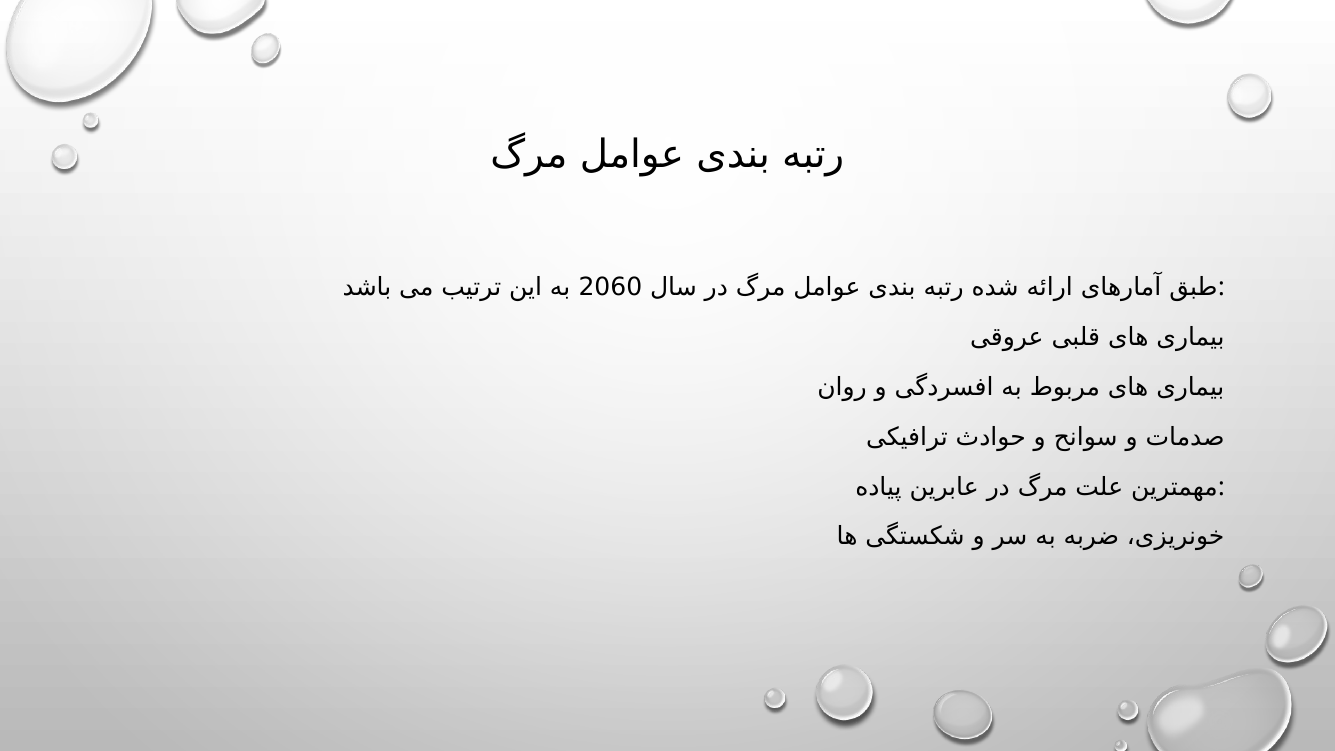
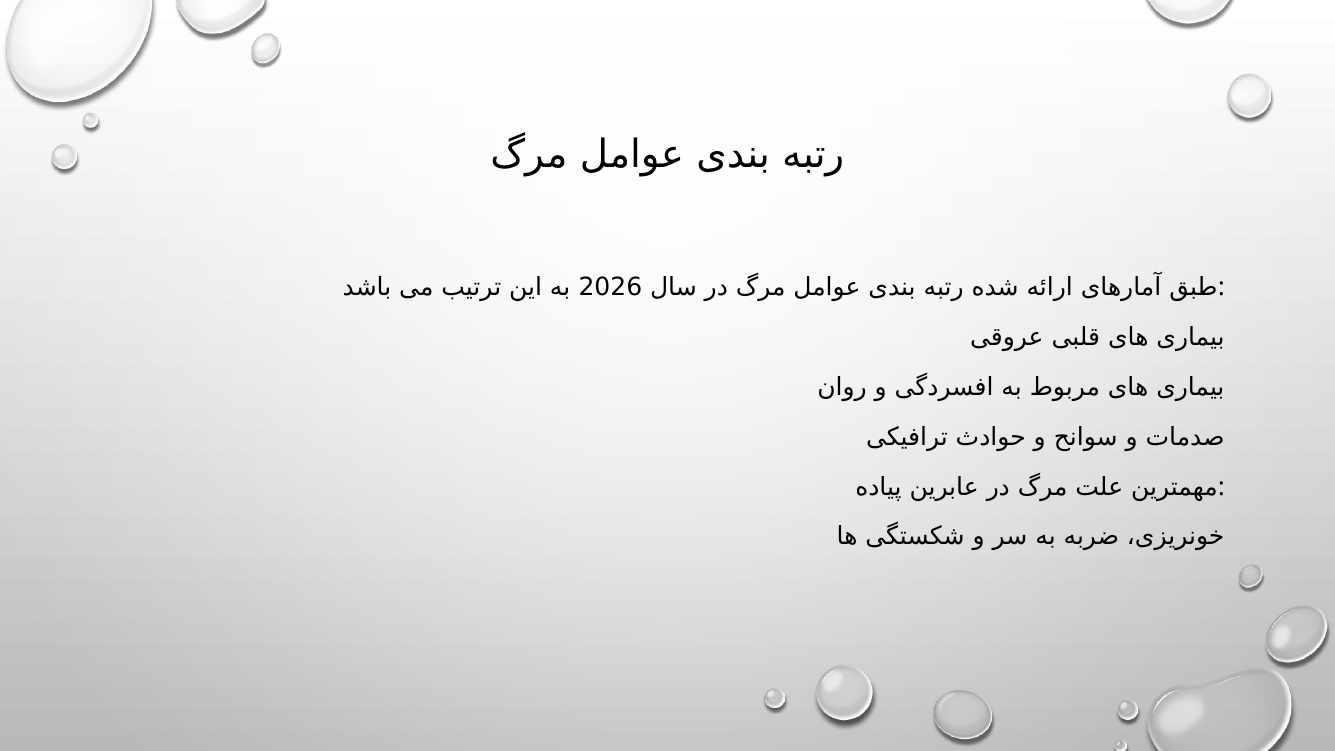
2060: 2060 -> 2026
